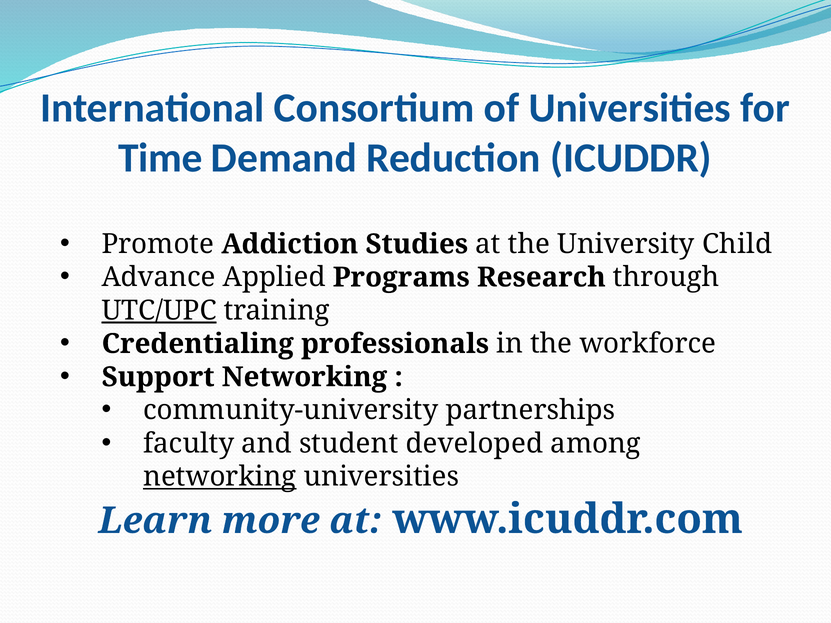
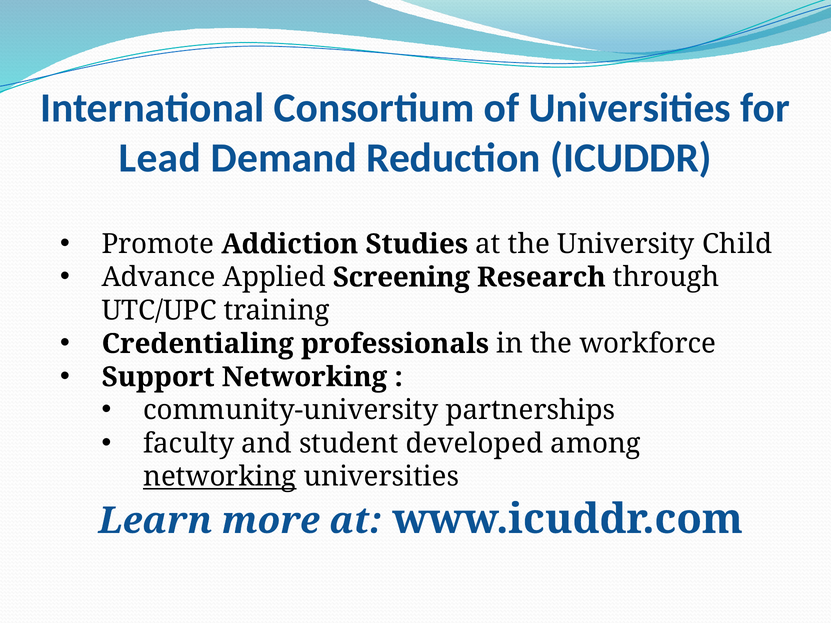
Time: Time -> Lead
Programs: Programs -> Screening
UTC/UPC underline: present -> none
